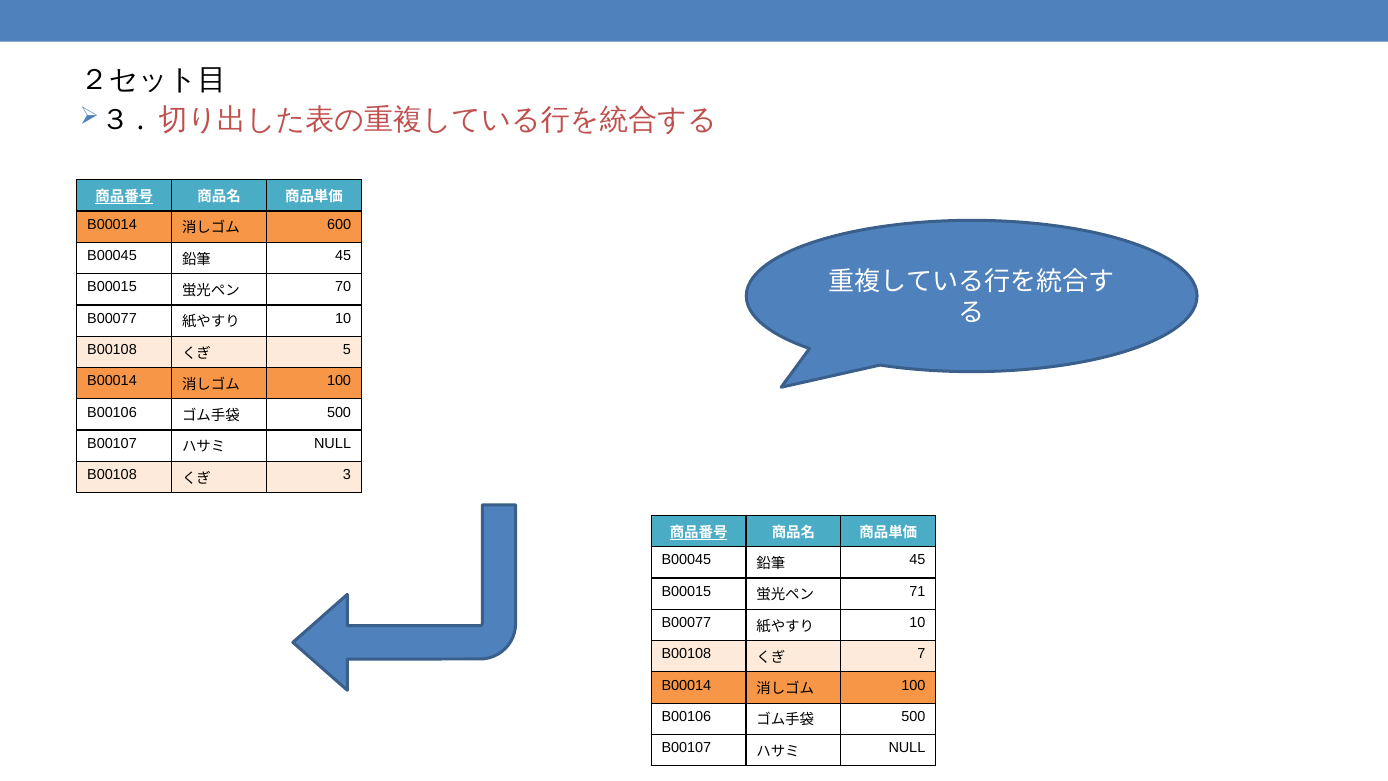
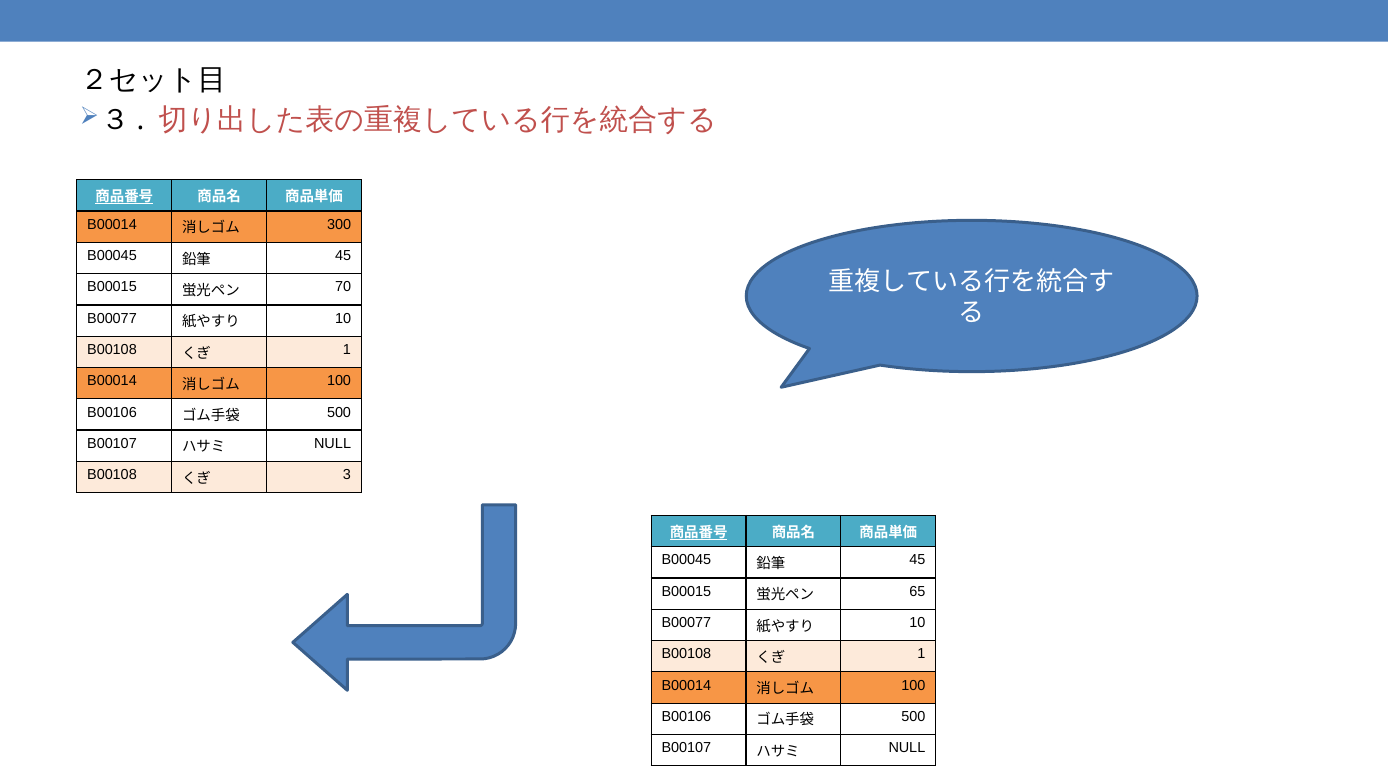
600: 600 -> 300
5 at (347, 350): 5 -> 1
71: 71 -> 65
7 at (921, 654): 7 -> 1
